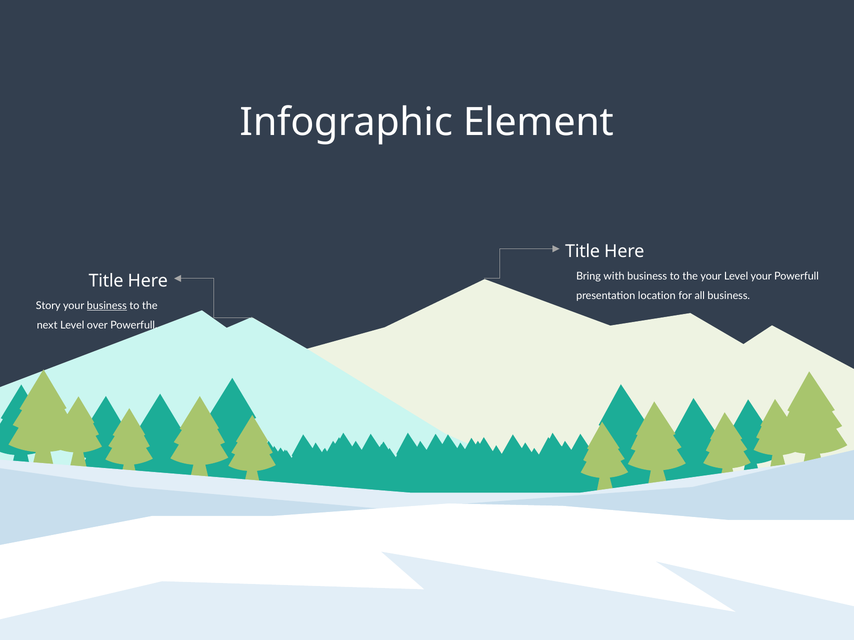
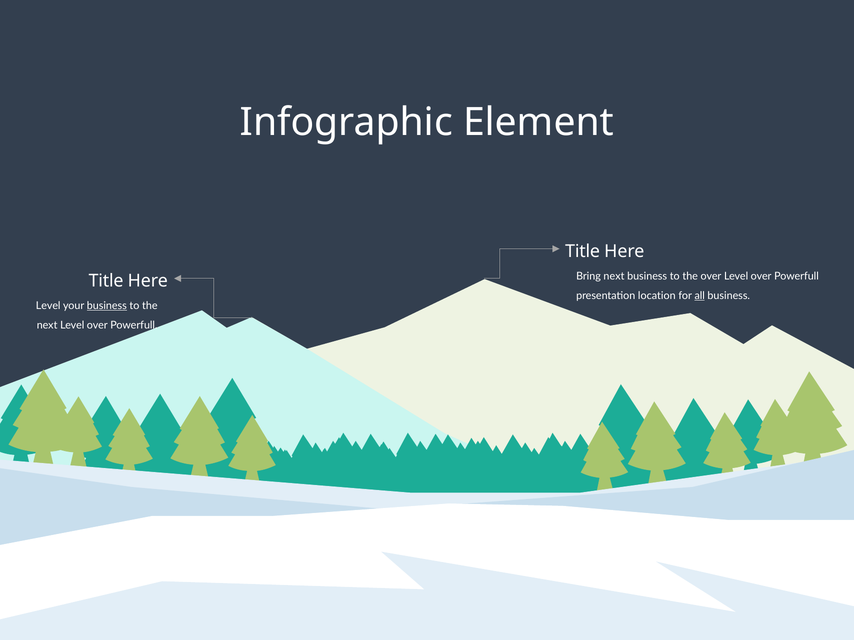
Bring with: with -> next
the your: your -> over
your at (761, 277): your -> over
all underline: none -> present
Story at (48, 306): Story -> Level
